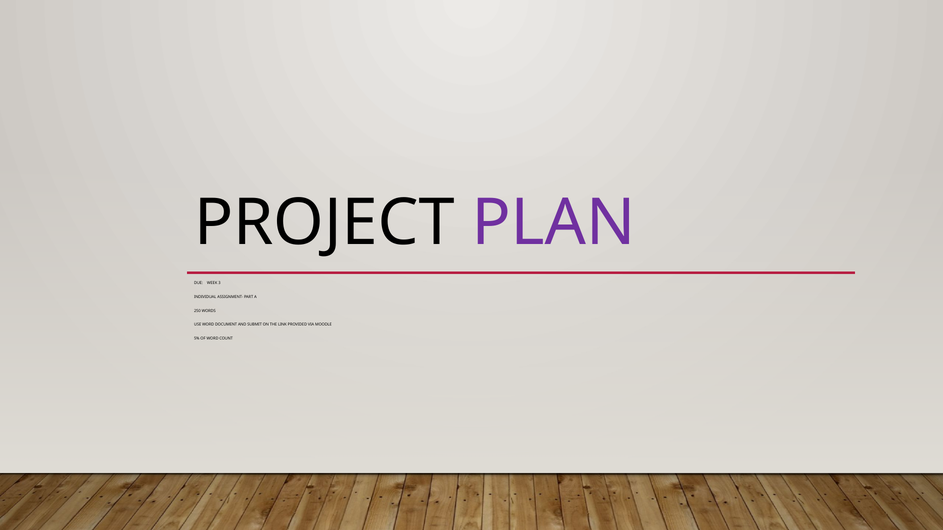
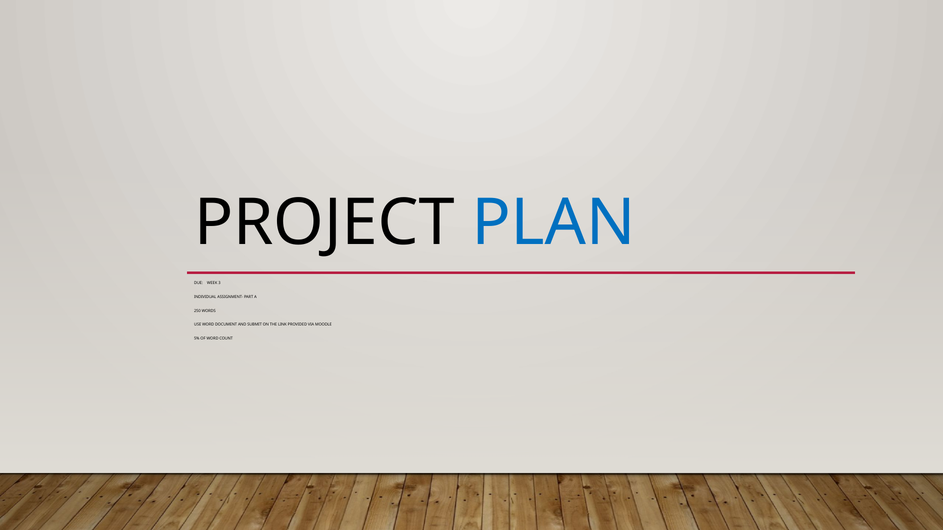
PLAN colour: purple -> blue
